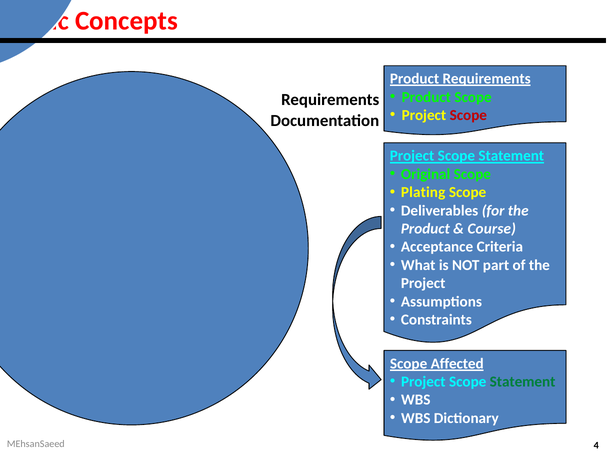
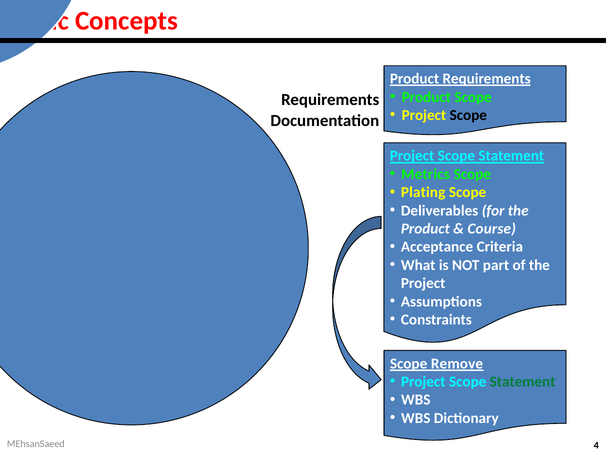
Scope at (468, 115) colour: red -> black
Original: Original -> Metrics
Affected: Affected -> Remove
